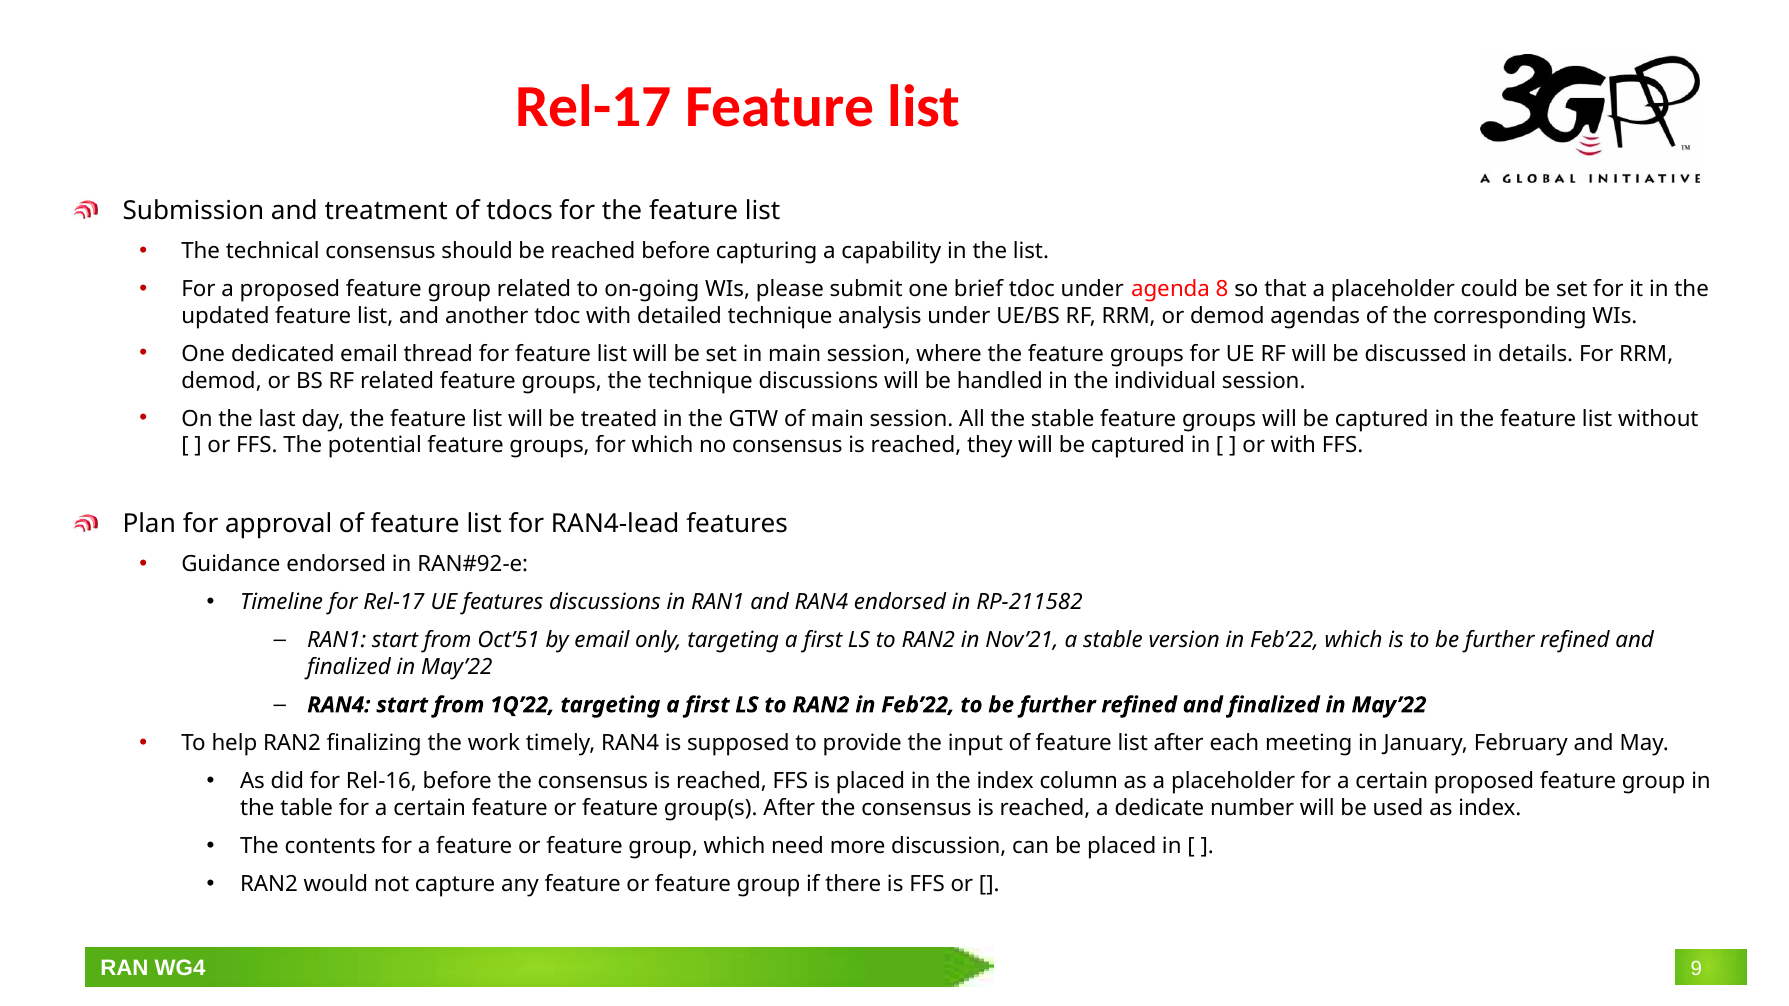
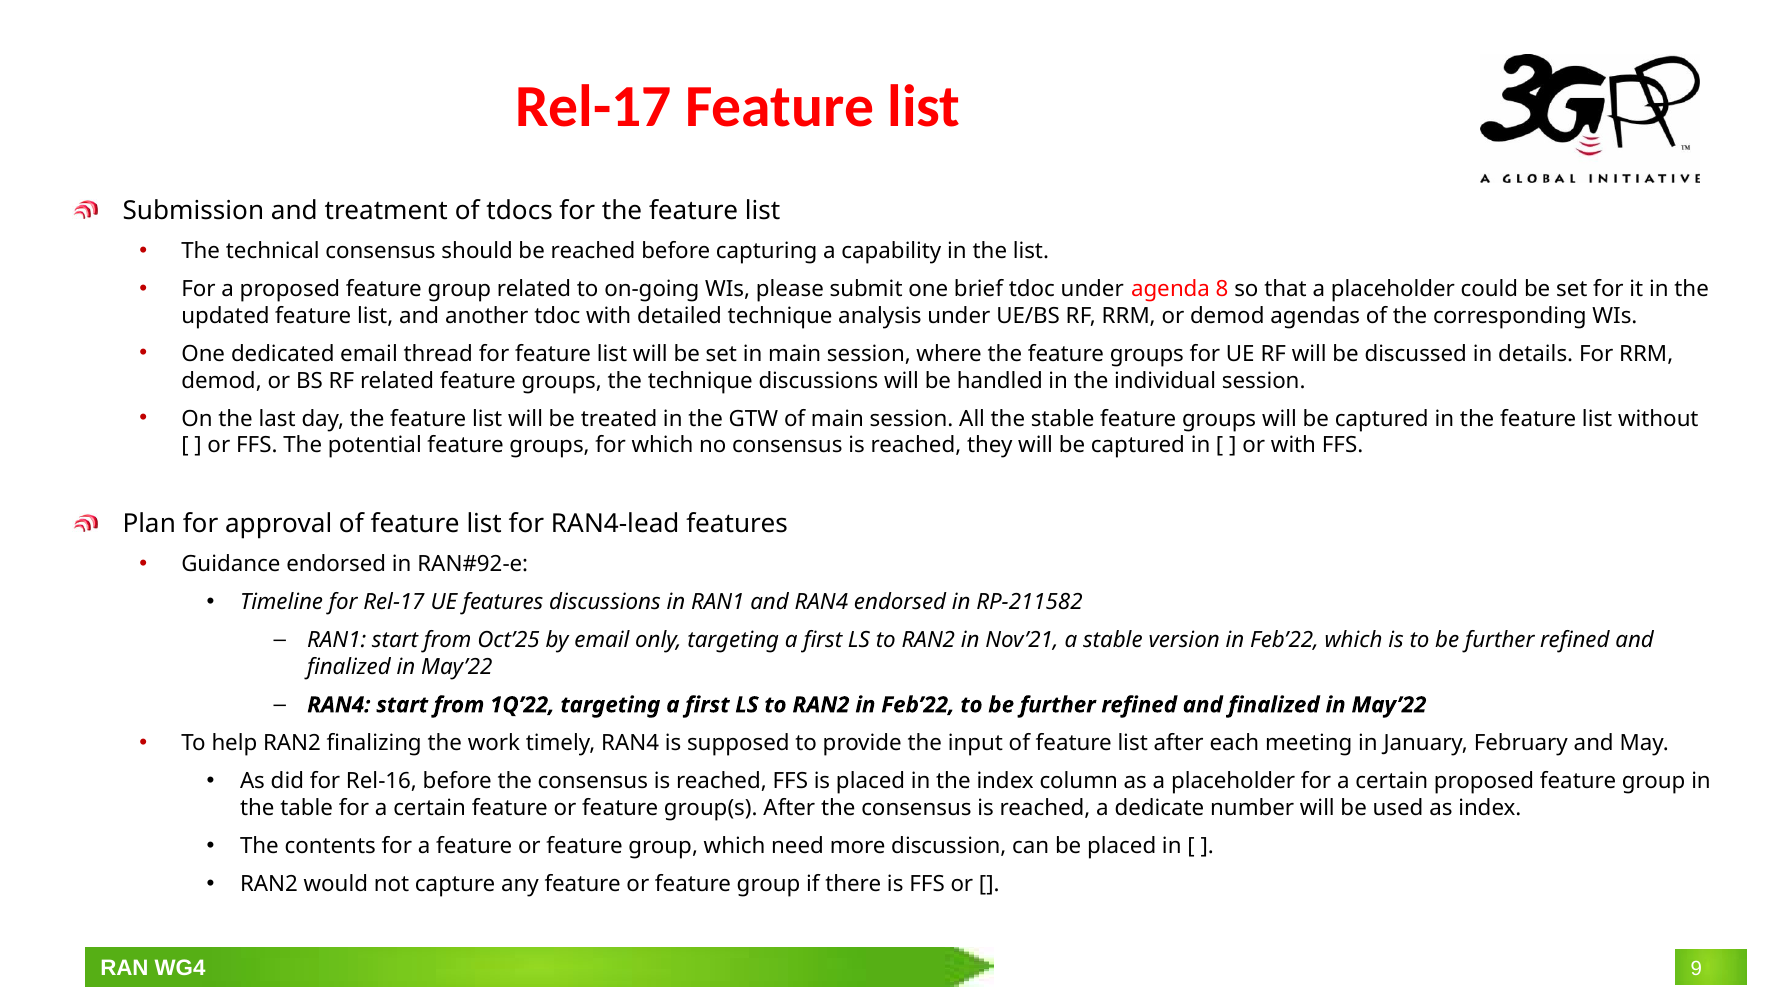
Oct’51: Oct’51 -> Oct’25
